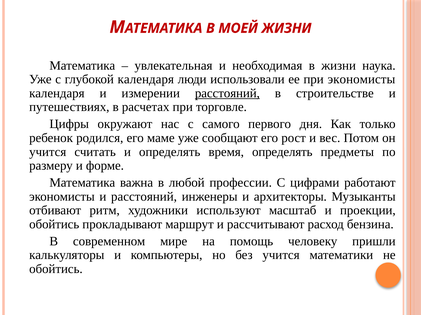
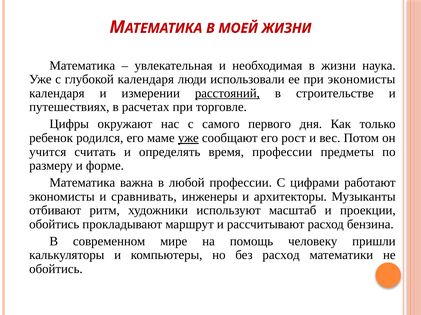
уже at (188, 138) underline: none -> present
время определять: определять -> профессии
и расстояний: расстояний -> сравнивать
без учится: учится -> расход
